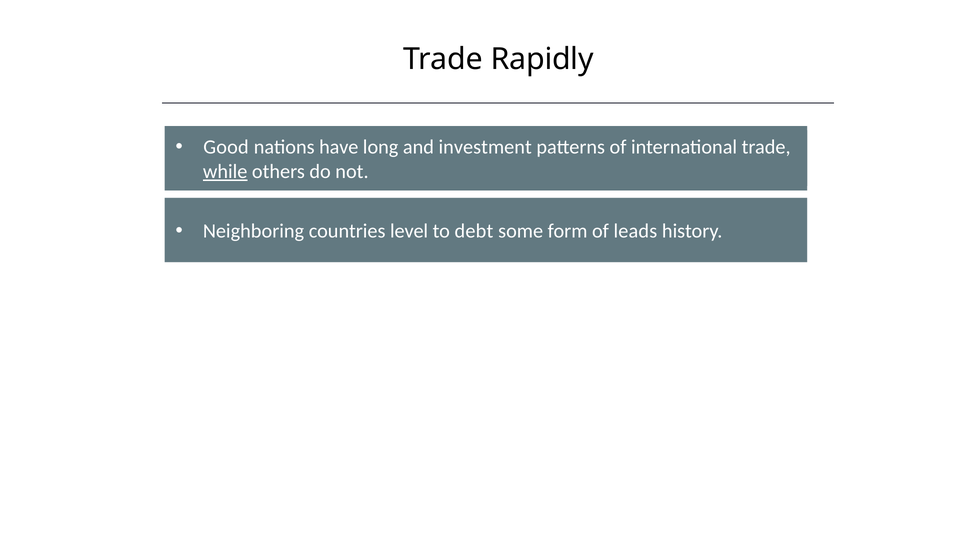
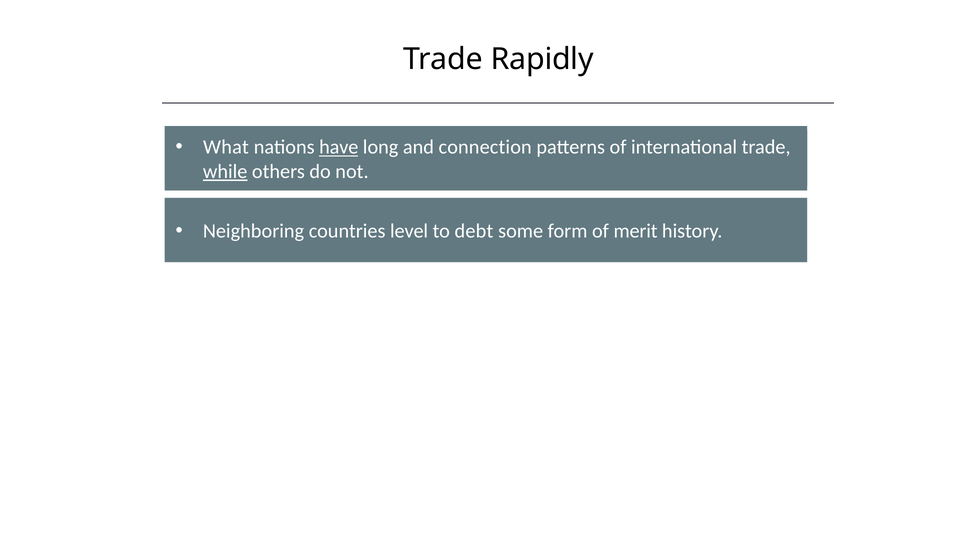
Good: Good -> What
have underline: none -> present
investment: investment -> connection
leads: leads -> merit
